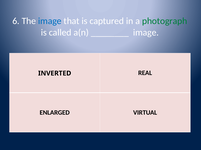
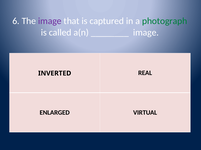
image at (50, 21) colour: blue -> purple
